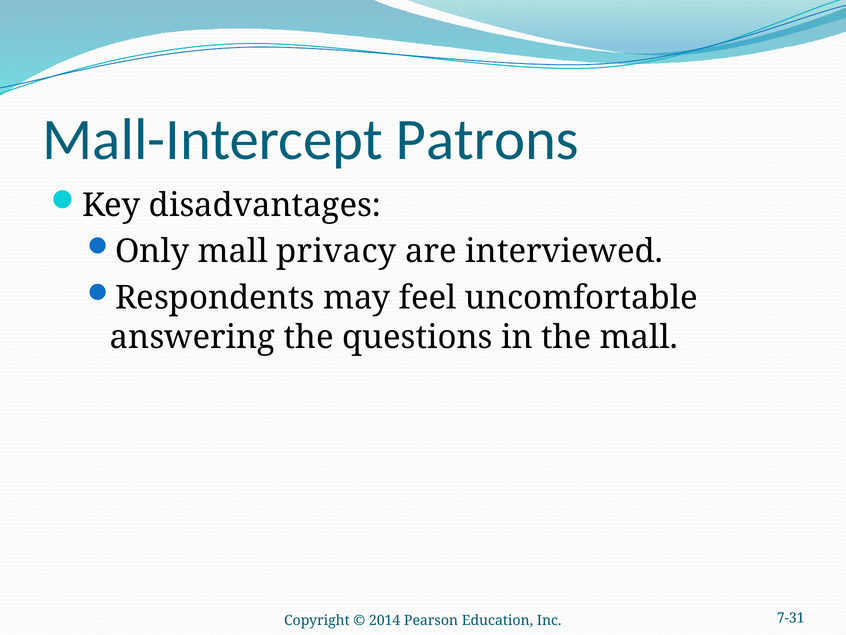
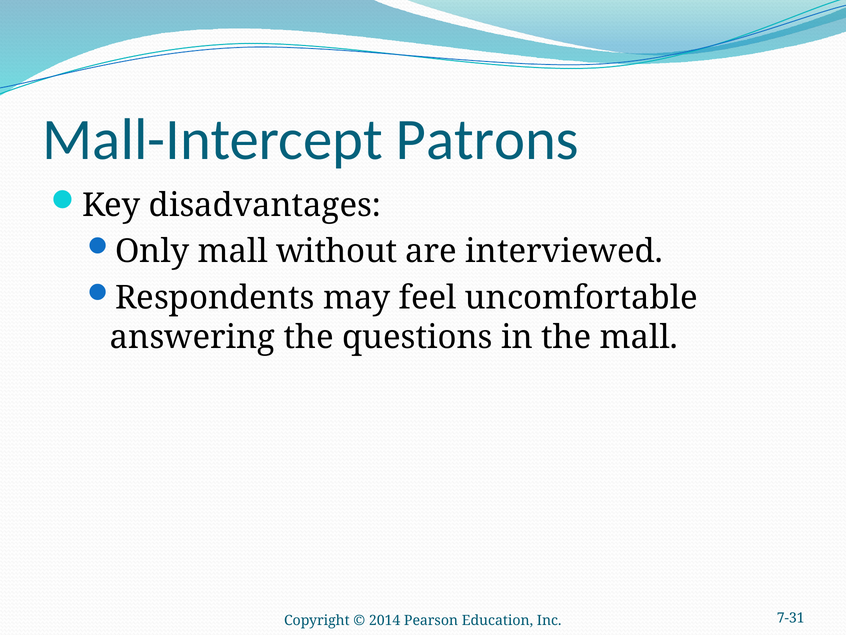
privacy: privacy -> without
